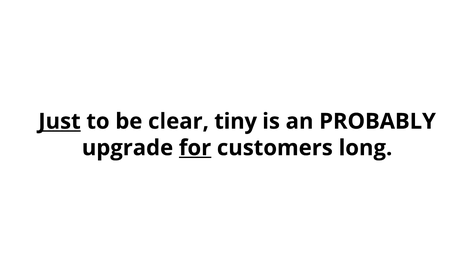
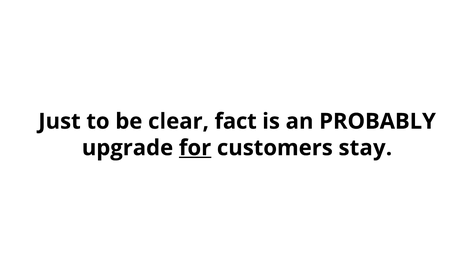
Just underline: present -> none
tiny: tiny -> fact
long: long -> stay
